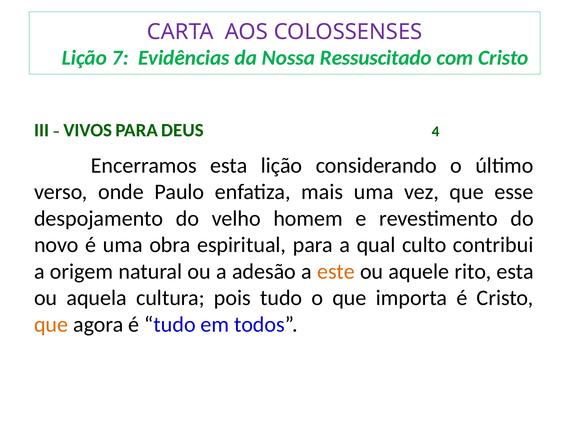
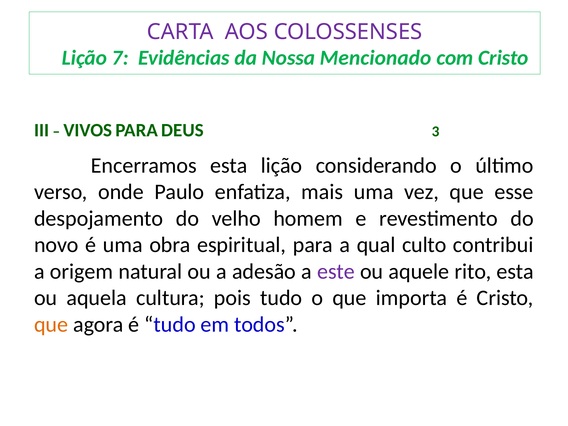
Ressuscitado: Ressuscitado -> Mencionado
4: 4 -> 3
este colour: orange -> purple
